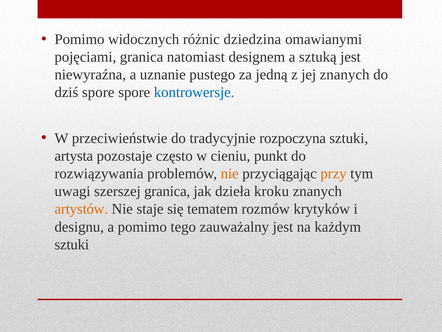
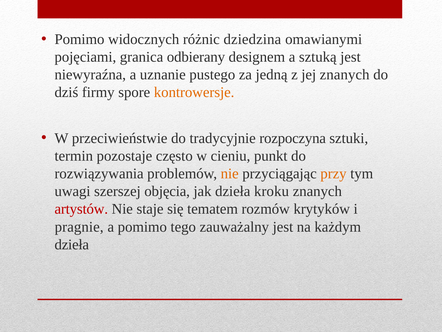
natomiast: natomiast -> odbierany
dziś spore: spore -> firmy
kontrowersje colour: blue -> orange
artysta: artysta -> termin
szerszej granica: granica -> objęcia
artystów colour: orange -> red
designu: designu -> pragnie
sztuki at (72, 244): sztuki -> dzieła
